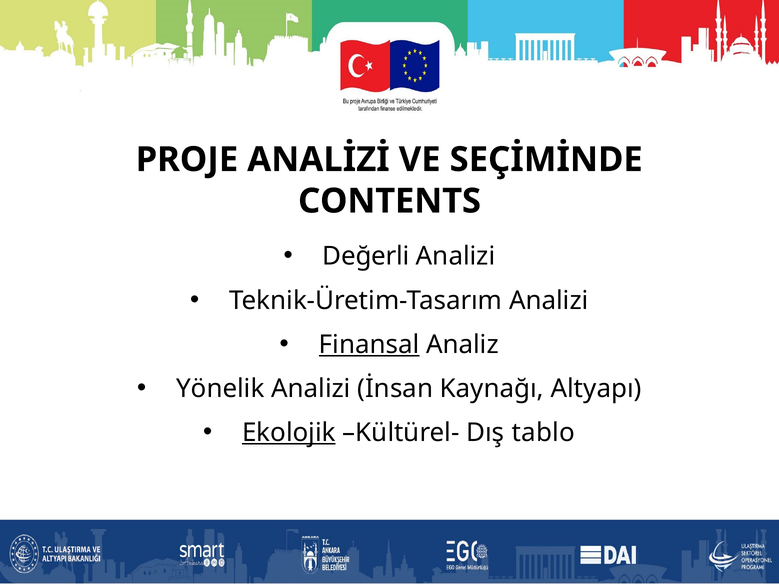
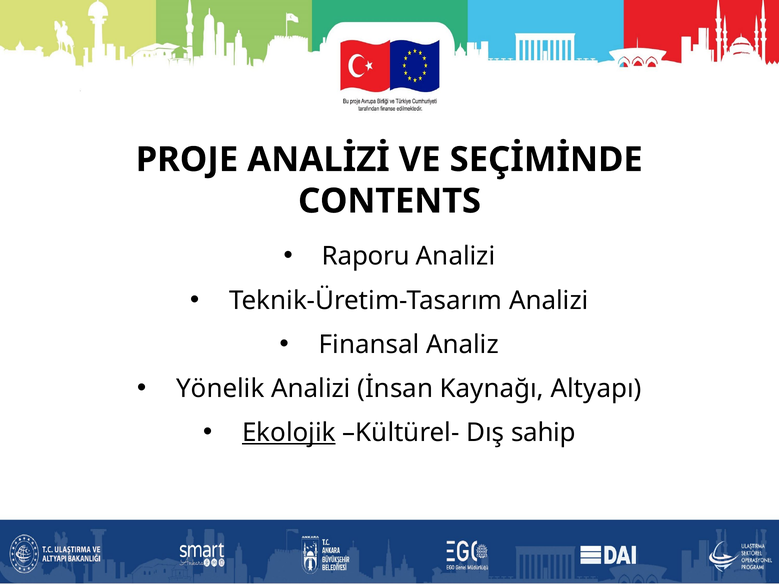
Değerli: Değerli -> Raporu
Finansal underline: present -> none
tablo: tablo -> sahip
